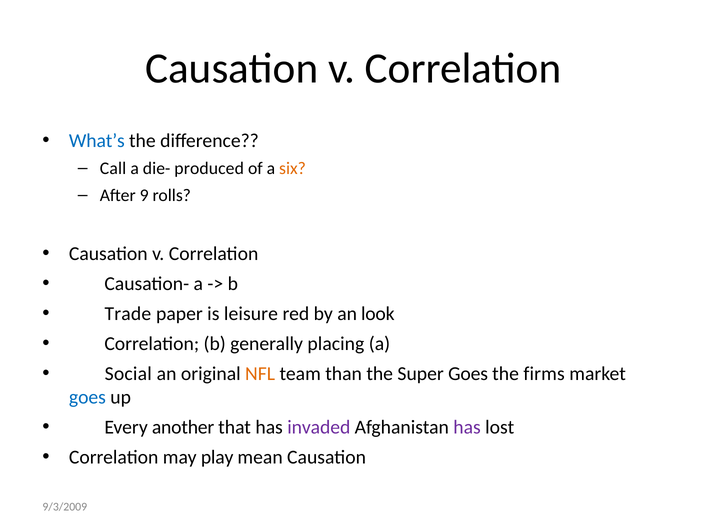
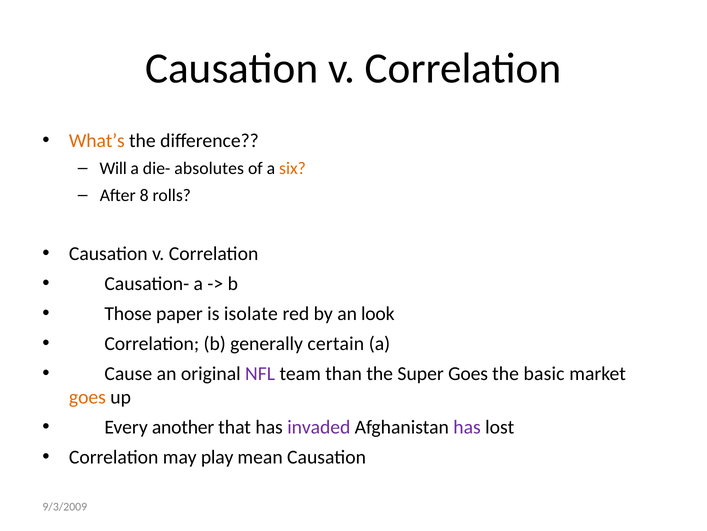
What’s colour: blue -> orange
Call: Call -> Will
produced: produced -> absolutes
9: 9 -> 8
Trade: Trade -> Those
leisure: leisure -> isolate
placing: placing -> certain
Social: Social -> Cause
NFL colour: orange -> purple
firms: firms -> basic
goes at (87, 397) colour: blue -> orange
